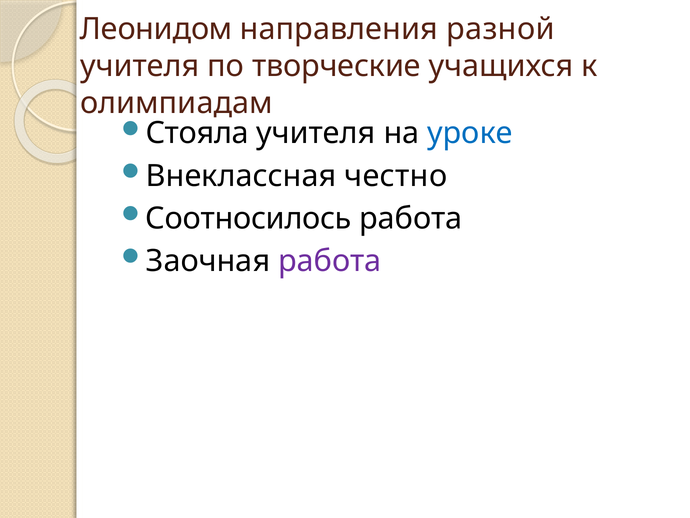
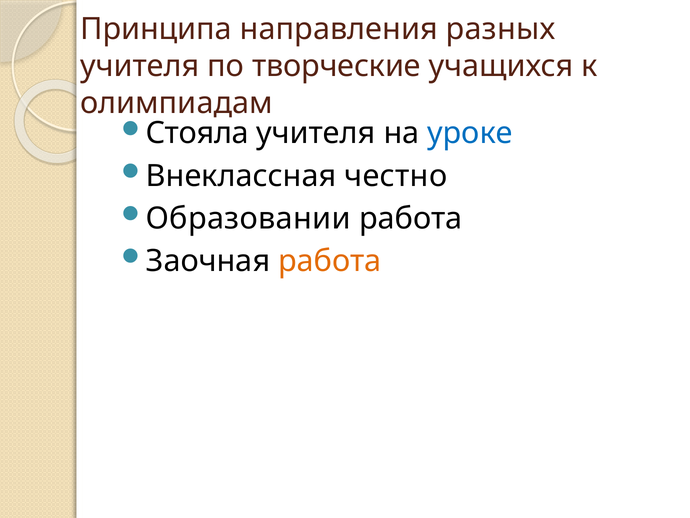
Леонидом: Леонидом -> Принципа
разной: разной -> разных
Соотносилось: Соотносилось -> Образовании
работа at (330, 261) colour: purple -> orange
